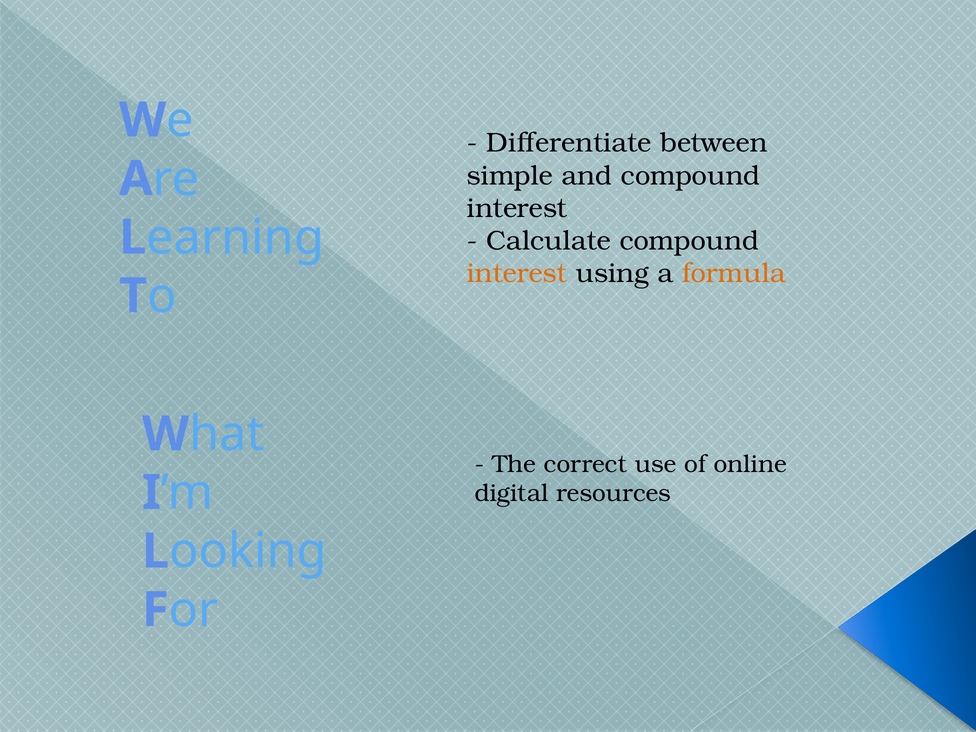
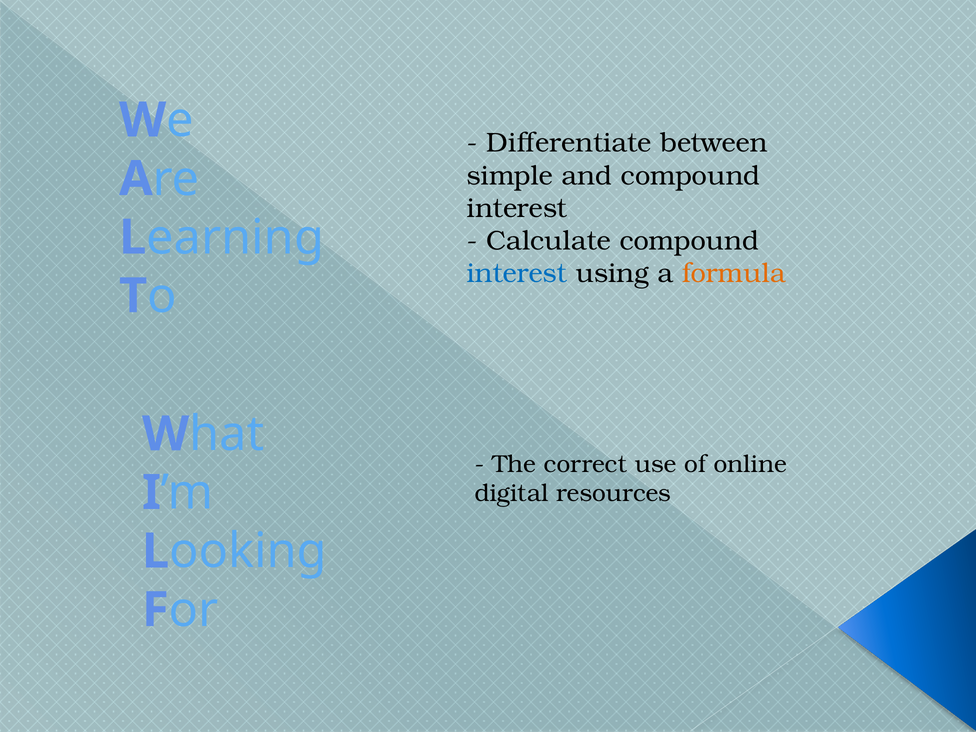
interest at (517, 273) colour: orange -> blue
